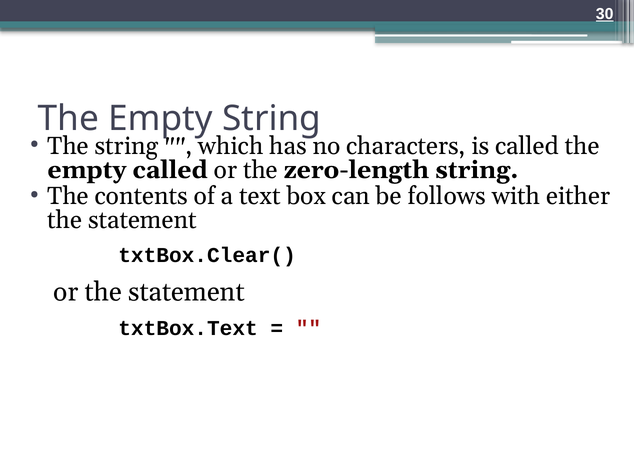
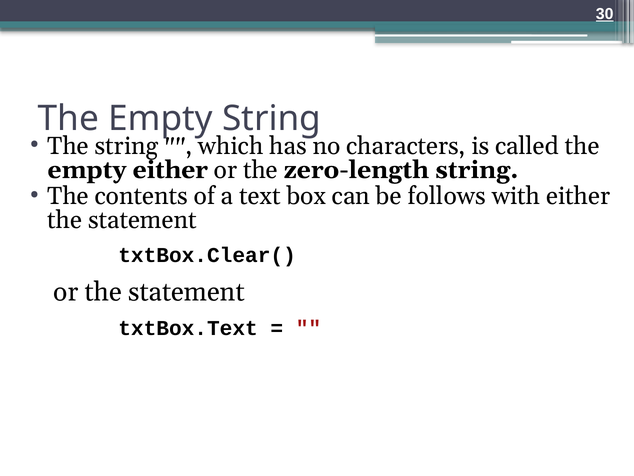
empty called: called -> either
